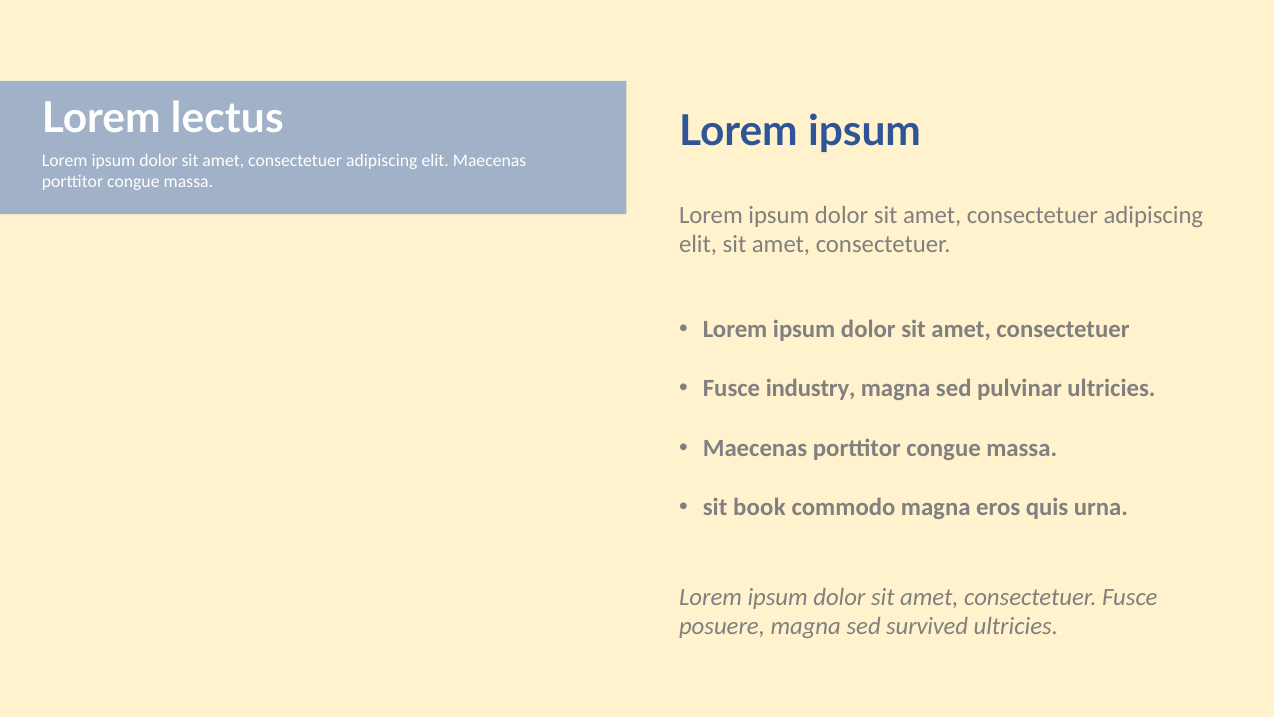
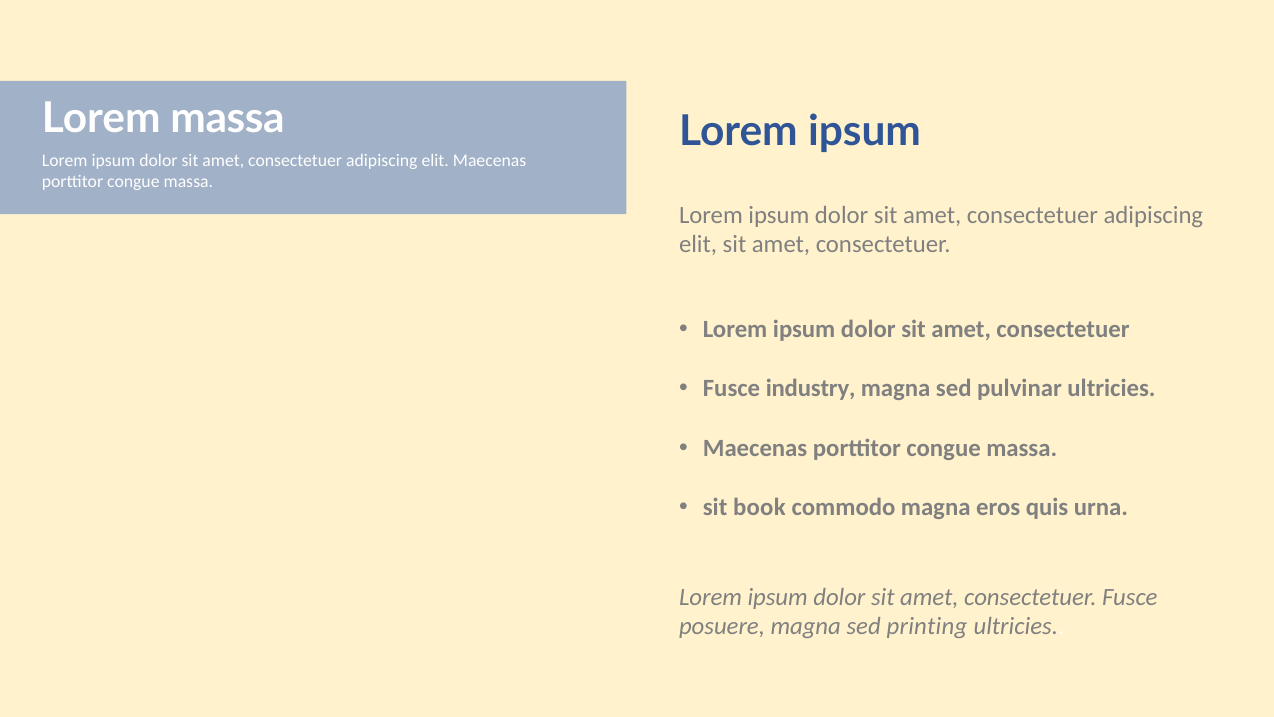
Lorem lectus: lectus -> massa
survived: survived -> printing
